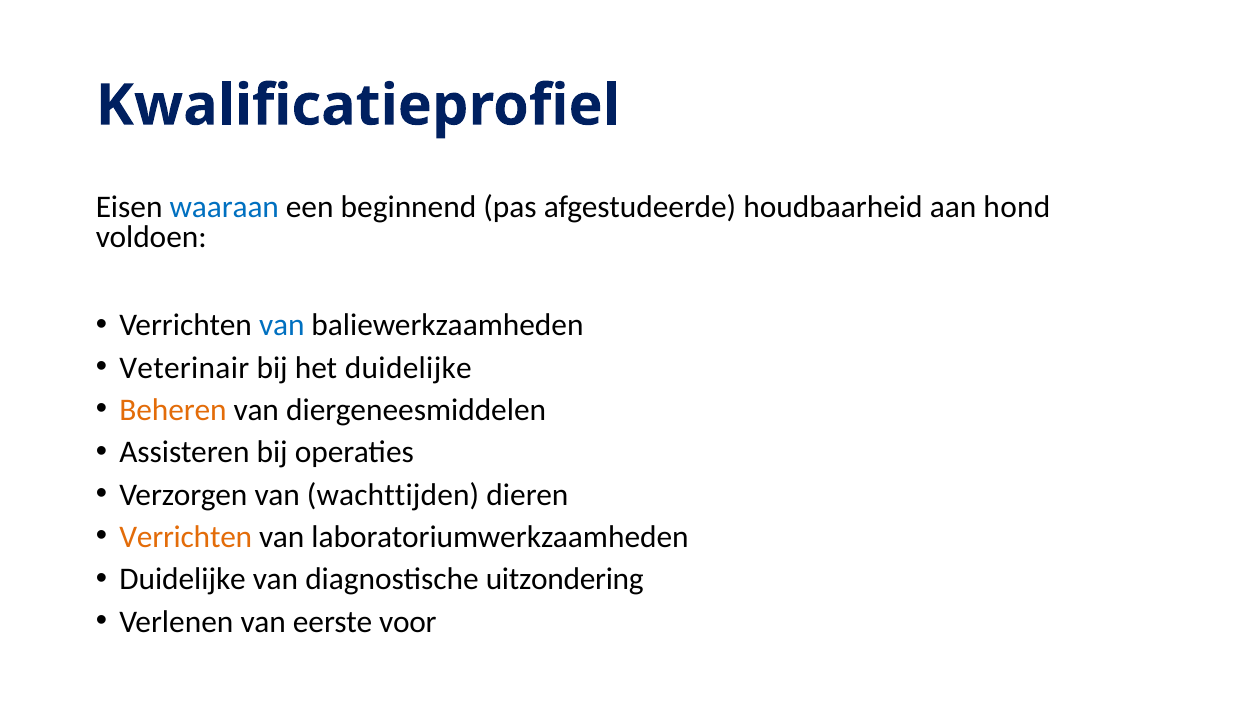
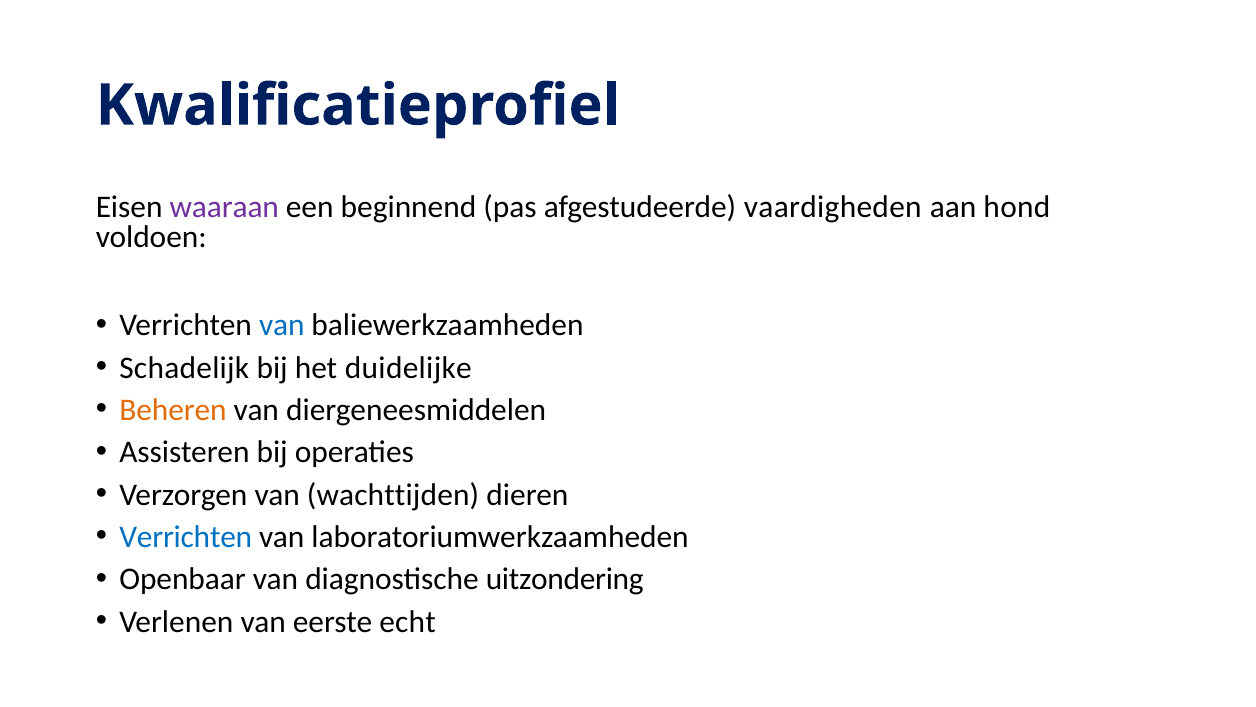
waaraan colour: blue -> purple
houdbaarheid: houdbaarheid -> vaardigheden
Veterinair: Veterinair -> Schadelijk
Verrichten at (186, 537) colour: orange -> blue
Duidelijke at (183, 579): Duidelijke -> Openbaar
voor: voor -> echt
